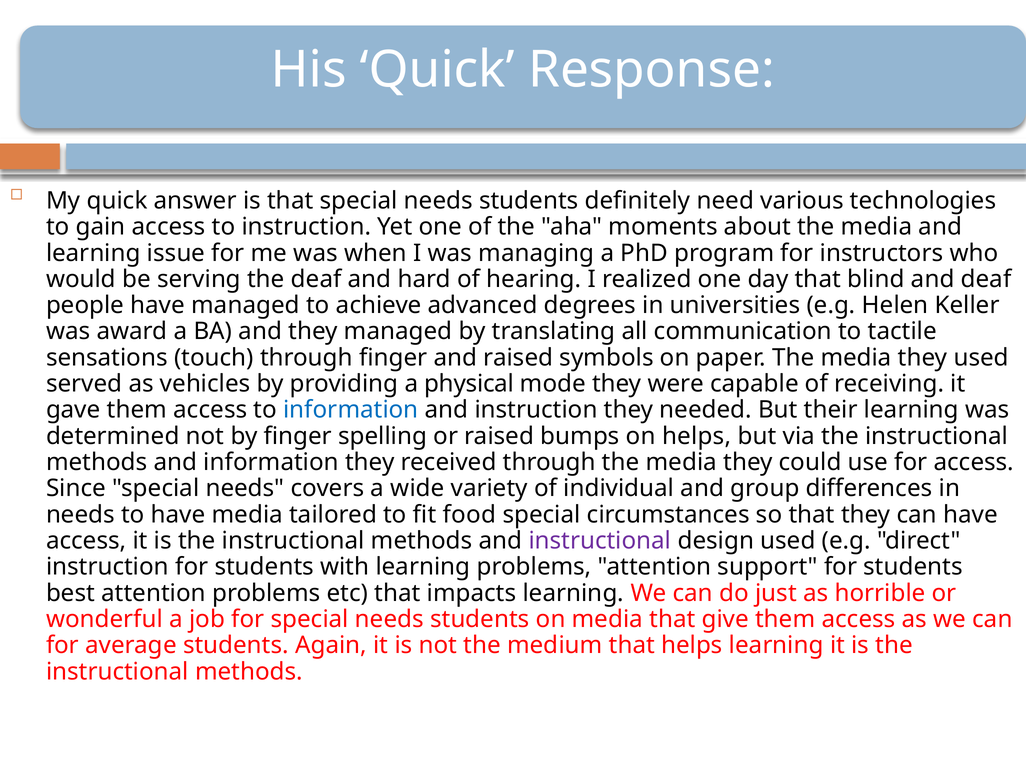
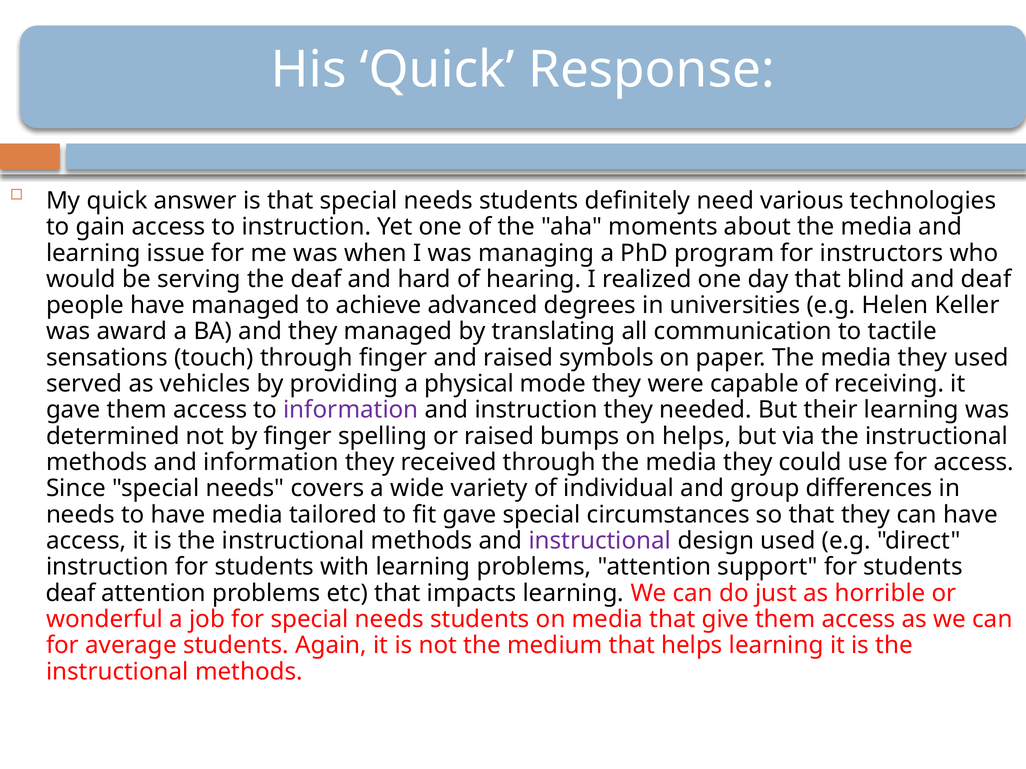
information at (351, 410) colour: blue -> purple
fit food: food -> gave
best at (70, 593): best -> deaf
